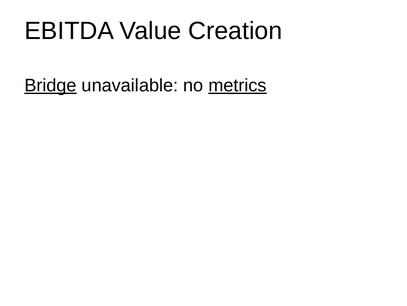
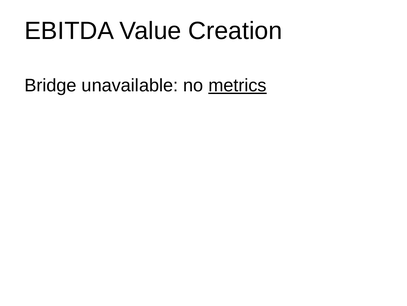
Bridge underline: present -> none
